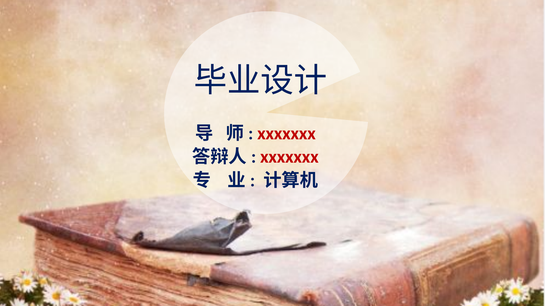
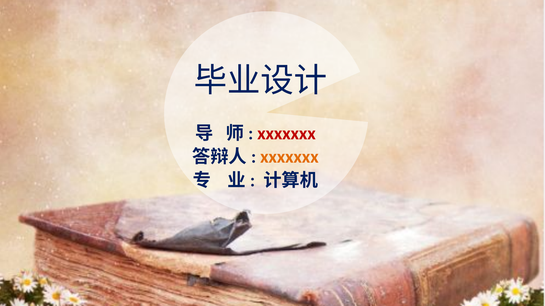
xxxxxxx at (289, 157) colour: red -> orange
